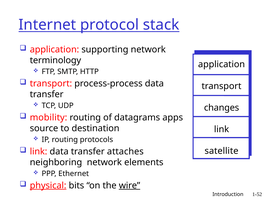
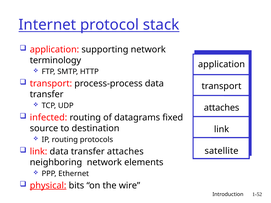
changes at (222, 108): changes -> attaches
mobility: mobility -> infected
apps: apps -> fixed
wire underline: present -> none
